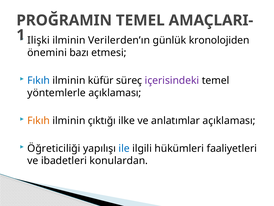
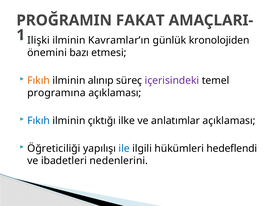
PROĞRAMIN TEMEL: TEMEL -> FAKAT
Verilerden’ın: Verilerden’ın -> Kavramlar’ın
Fıkıh at (39, 80) colour: blue -> orange
küfür: küfür -> alınıp
yöntemlerle: yöntemlerle -> programına
Fıkıh at (39, 120) colour: orange -> blue
faaliyetleri: faaliyetleri -> hedeflendi
konulardan: konulardan -> nedenlerini
